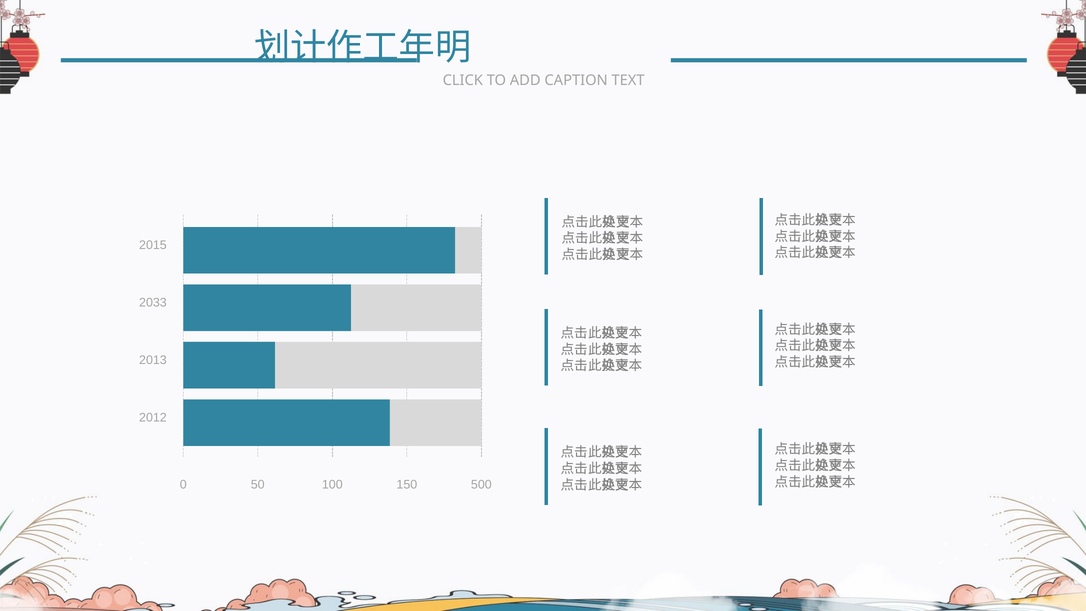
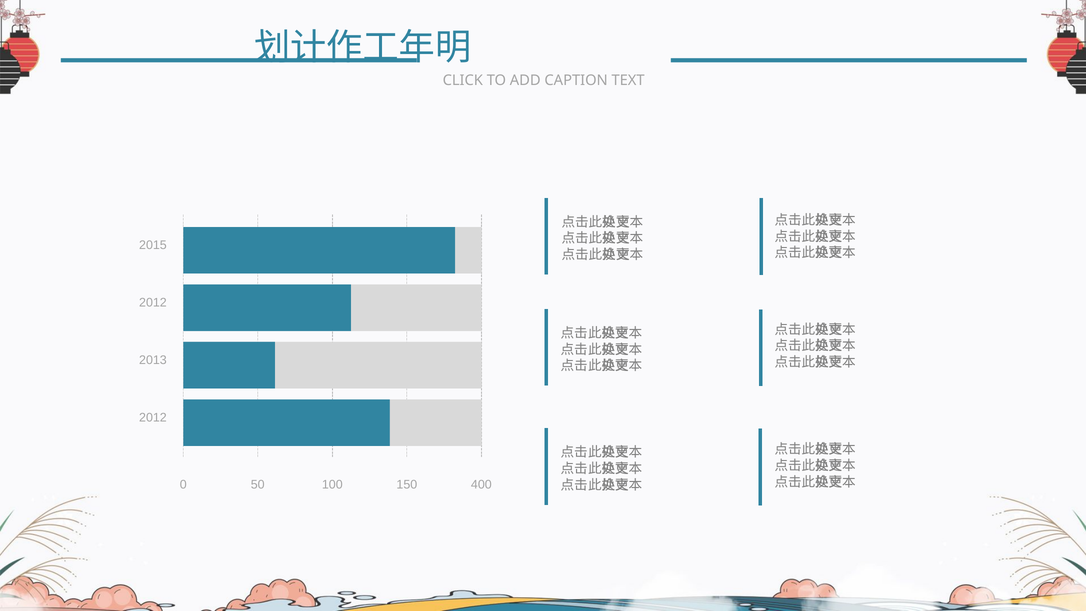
2033 at (153, 303): 2033 -> 2012
500: 500 -> 400
